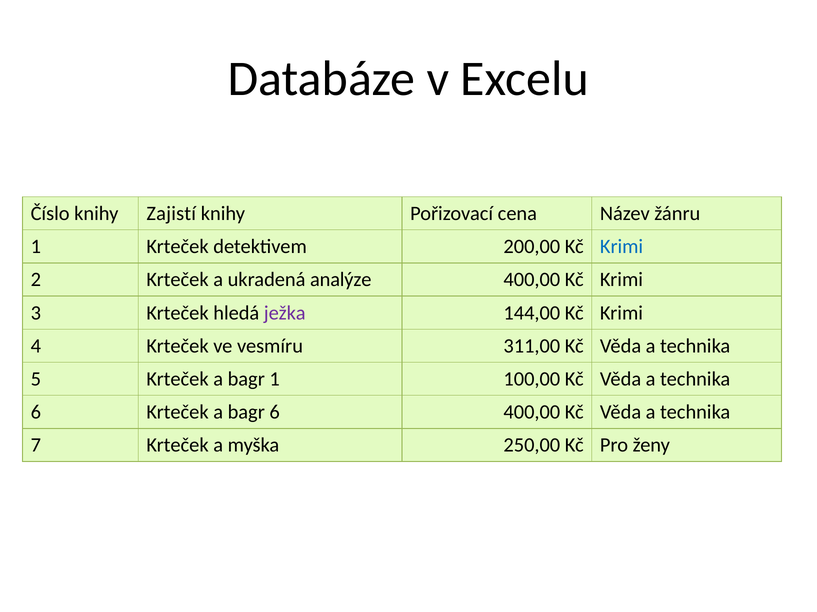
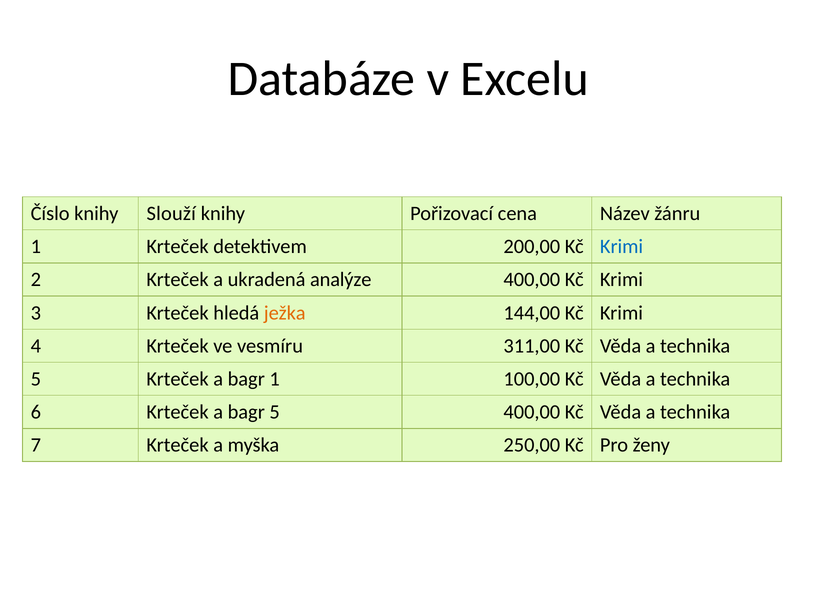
Zajistí: Zajistí -> Slouží
ježka colour: purple -> orange
bagr 6: 6 -> 5
